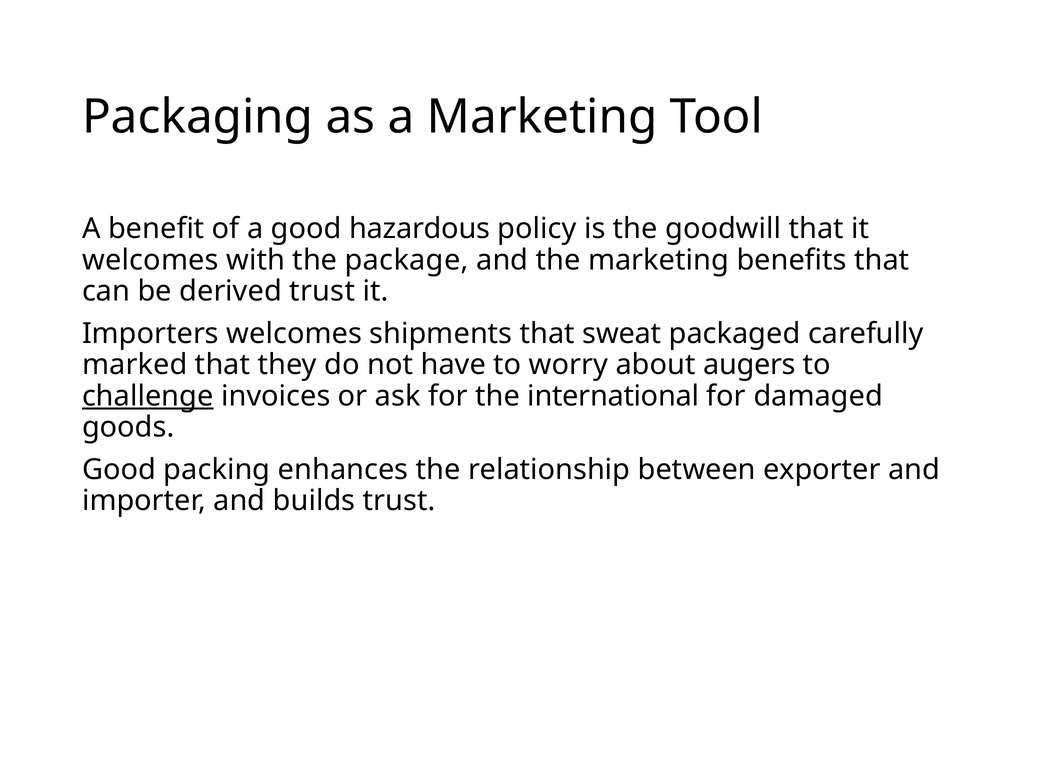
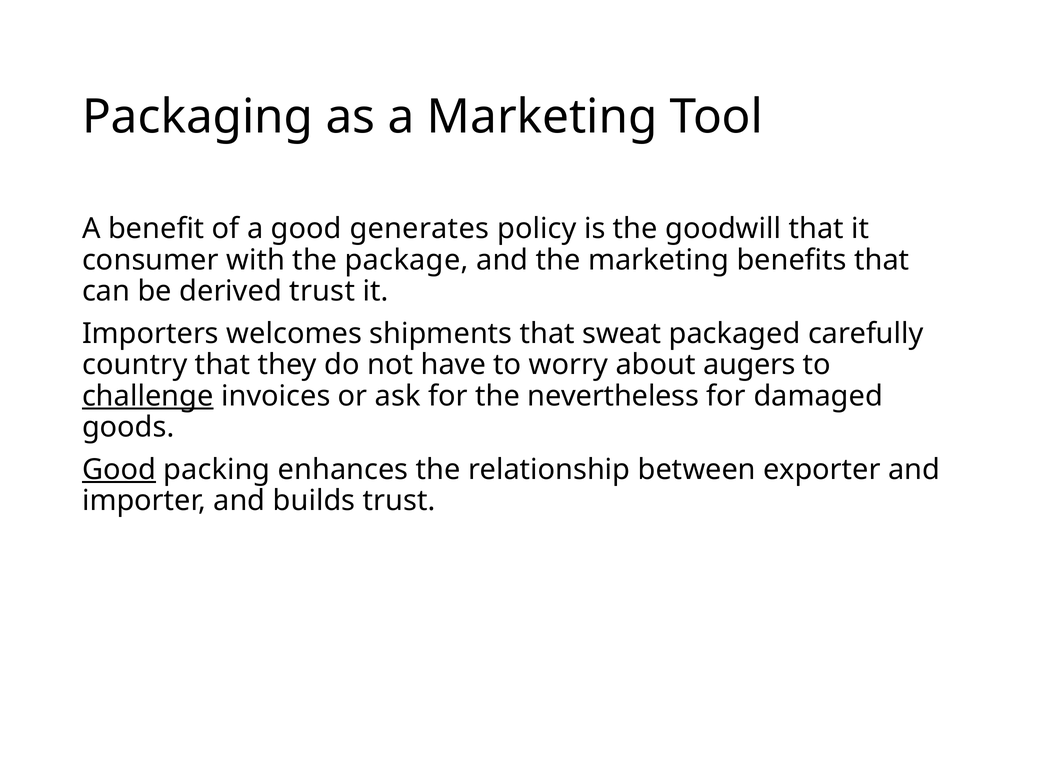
hazardous: hazardous -> generates
welcomes at (150, 260): welcomes -> consumer
marked: marked -> country
international: international -> nevertheless
Good at (119, 469) underline: none -> present
